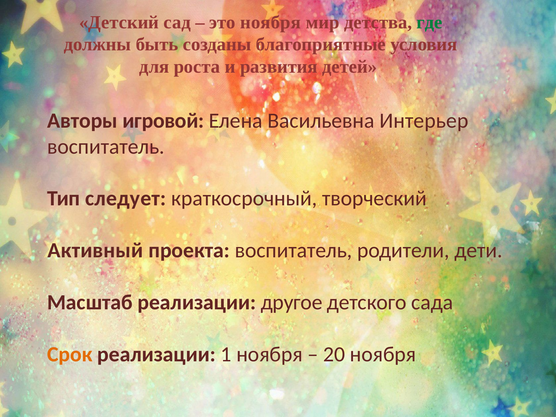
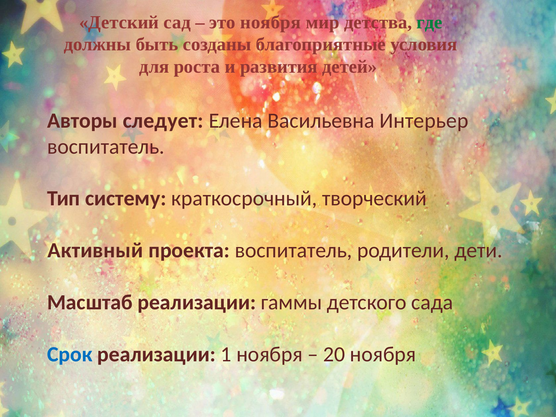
игровой: игровой -> следует
следует: следует -> систему
другое: другое -> гаммы
Срок colour: orange -> blue
